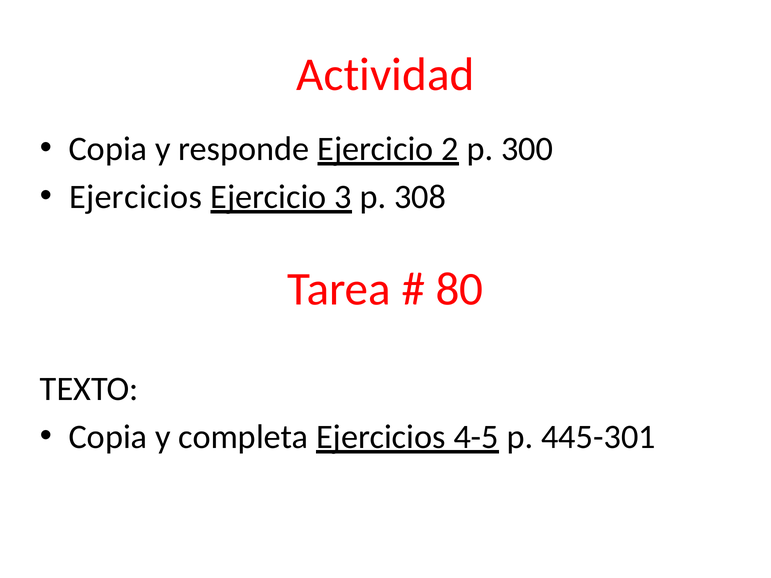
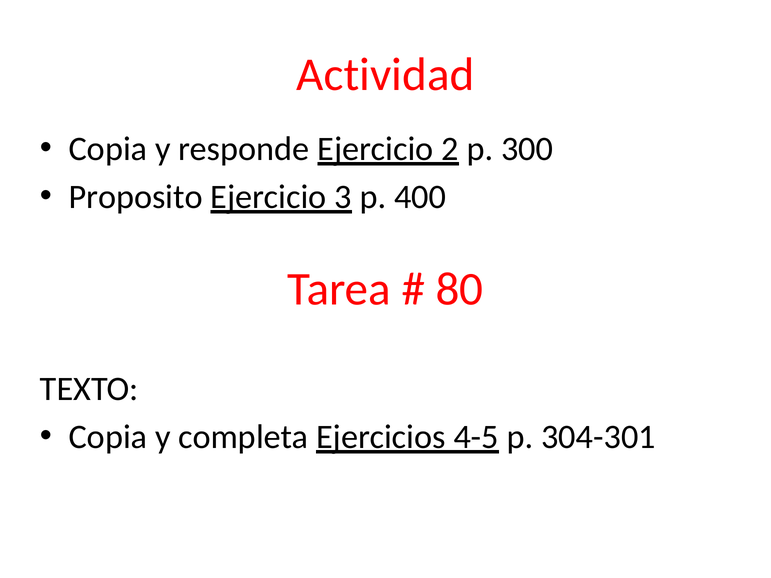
Ejercicios at (136, 197): Ejercicios -> Proposito
308: 308 -> 400
445-301: 445-301 -> 304-301
